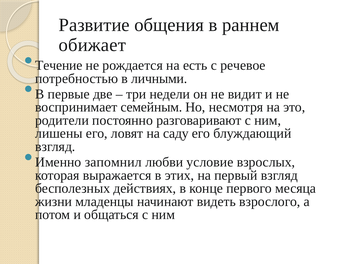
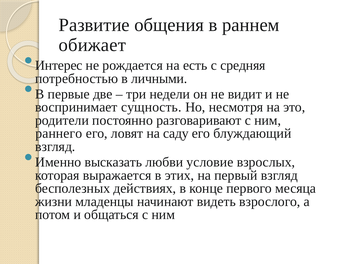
Течение: Течение -> Интерес
речевое: речевое -> средняя
семейным: семейным -> сущность
лишены: лишены -> раннего
запомнил: запомнил -> высказать
